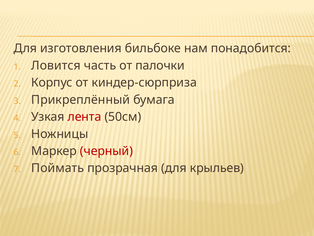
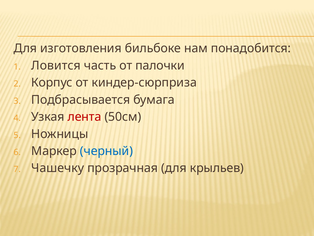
Прикреплённый: Прикреплённый -> Подбрасывается
черный colour: red -> blue
Поймать: Поймать -> Чашечку
